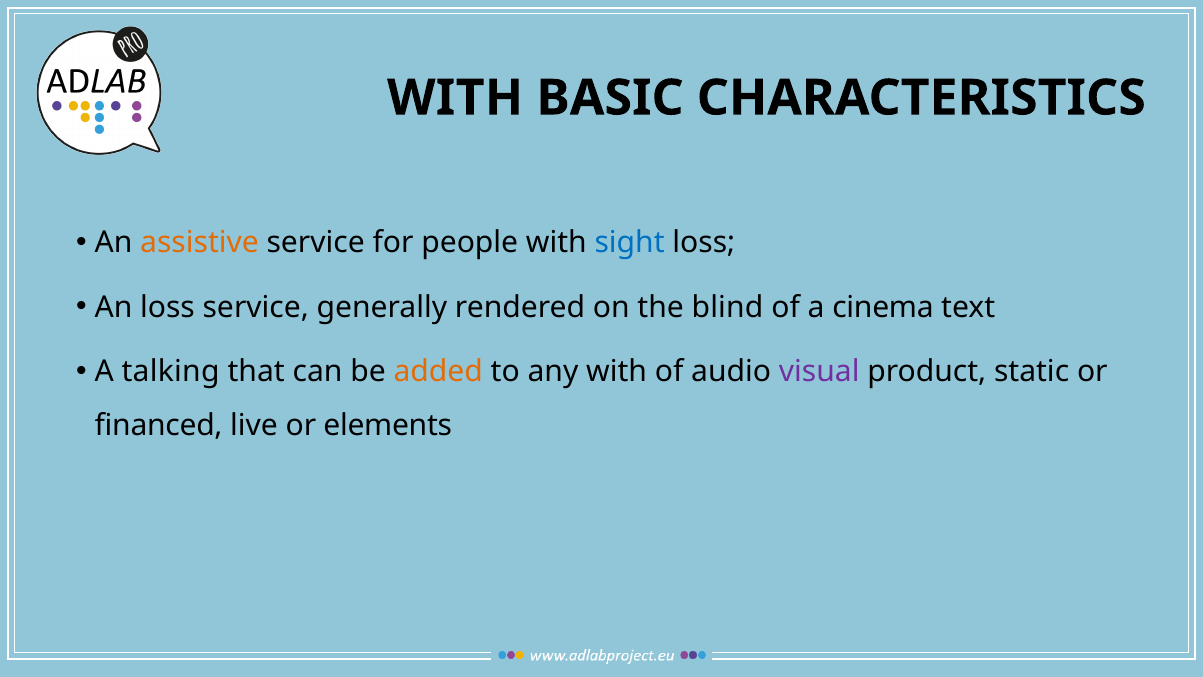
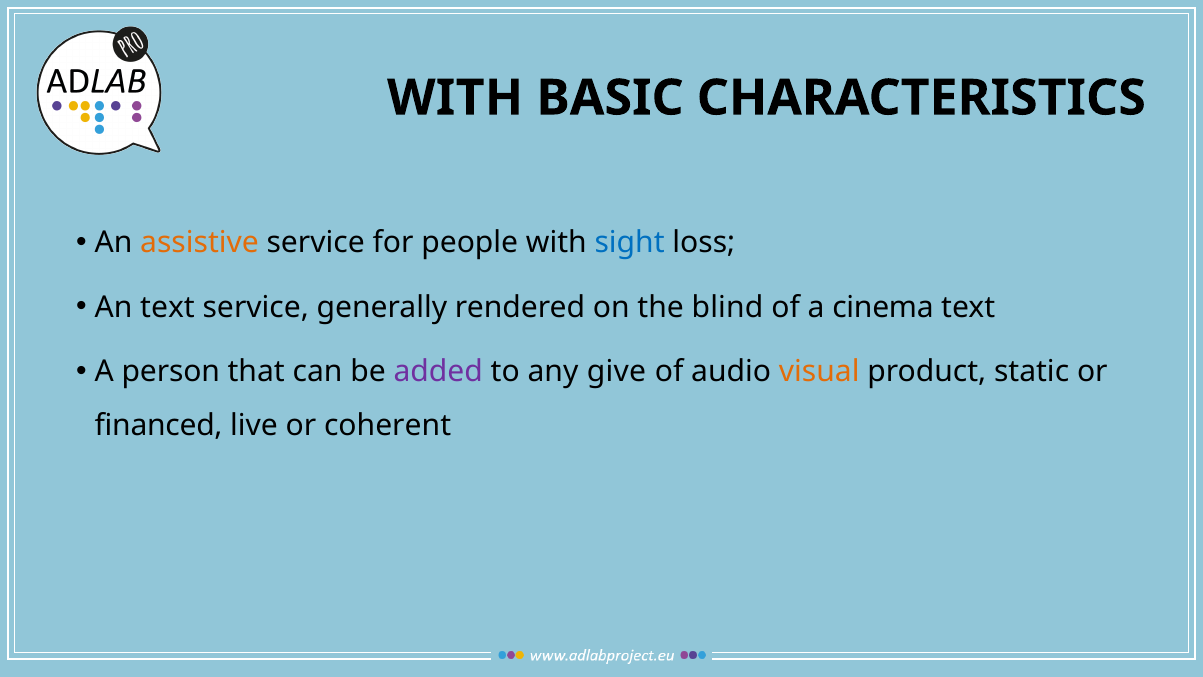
An loss: loss -> text
talking: talking -> person
added colour: orange -> purple
any with: with -> give
visual colour: purple -> orange
elements: elements -> coherent
